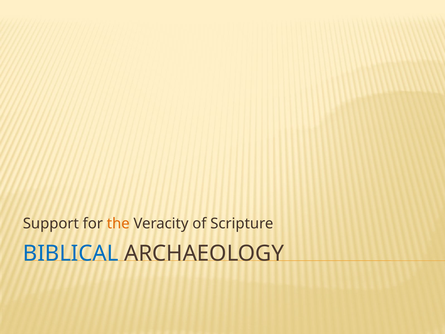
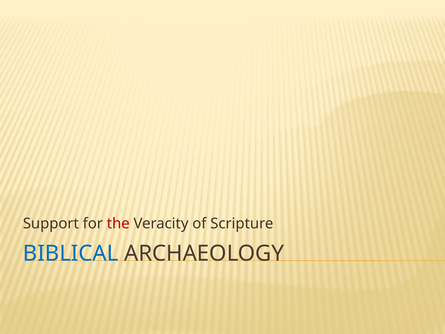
the colour: orange -> red
